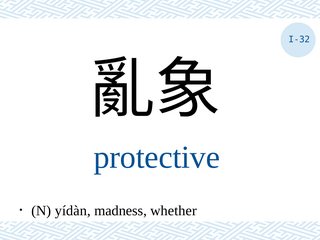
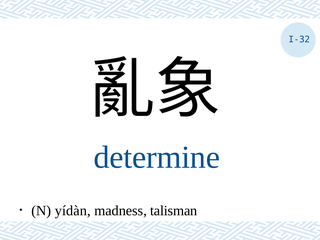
protective: protective -> determine
whether: whether -> talisman
